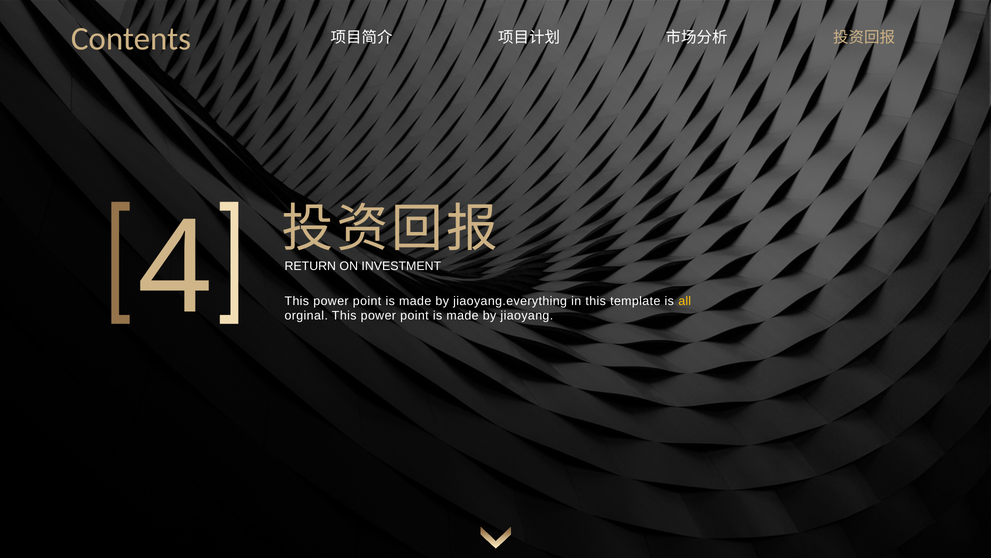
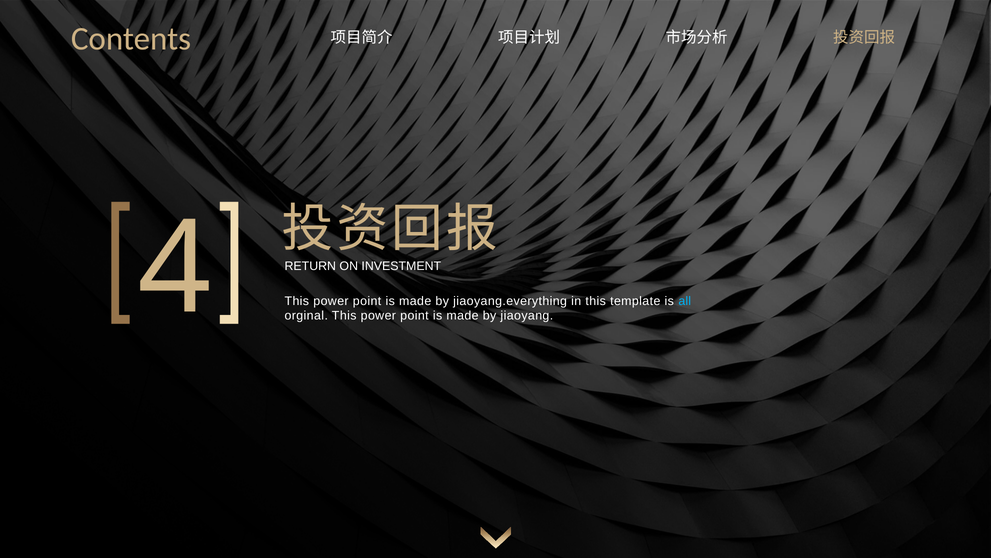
all colour: yellow -> light blue
